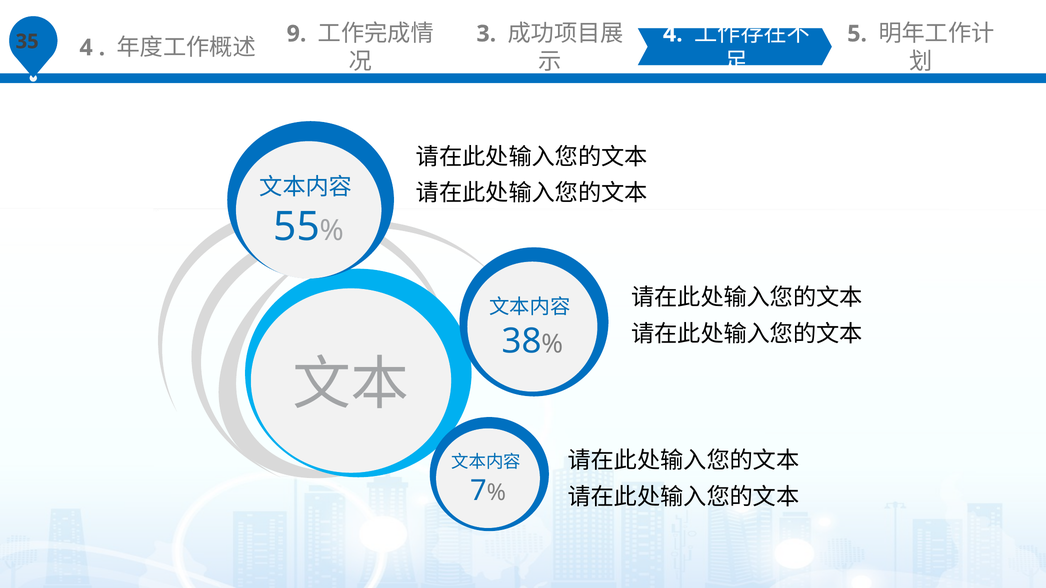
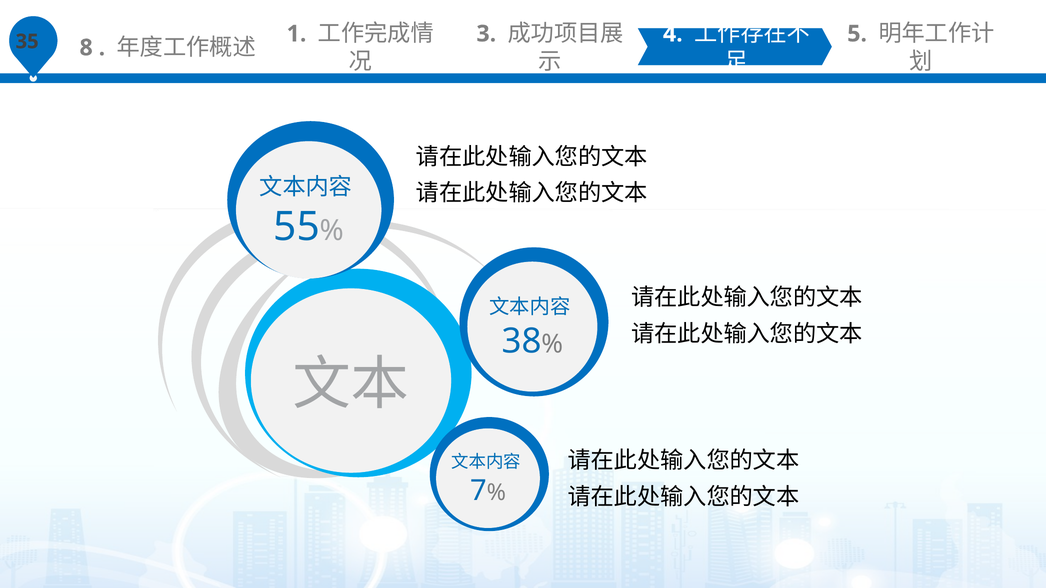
4 at (86, 48): 4 -> 8
9: 9 -> 1
